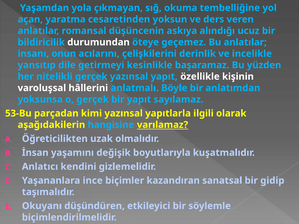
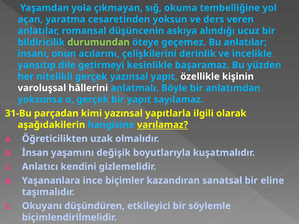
durumundan colour: white -> light green
53-Bu: 53-Bu -> 31-Bu
gidip: gidip -> eline
